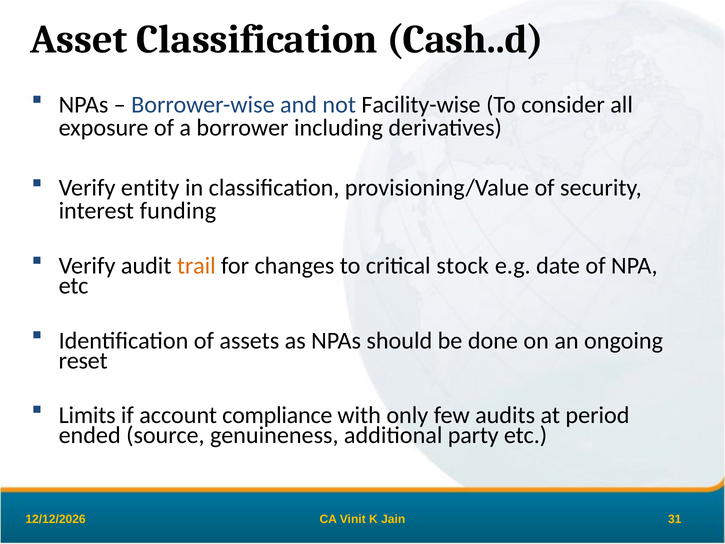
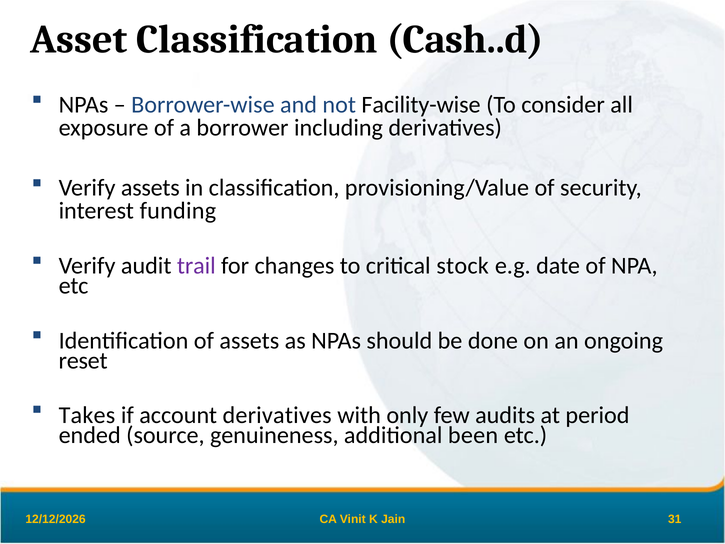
Verify entity: entity -> assets
trail colour: orange -> purple
Limits: Limits -> Takes
account compliance: compliance -> derivatives
party: party -> been
